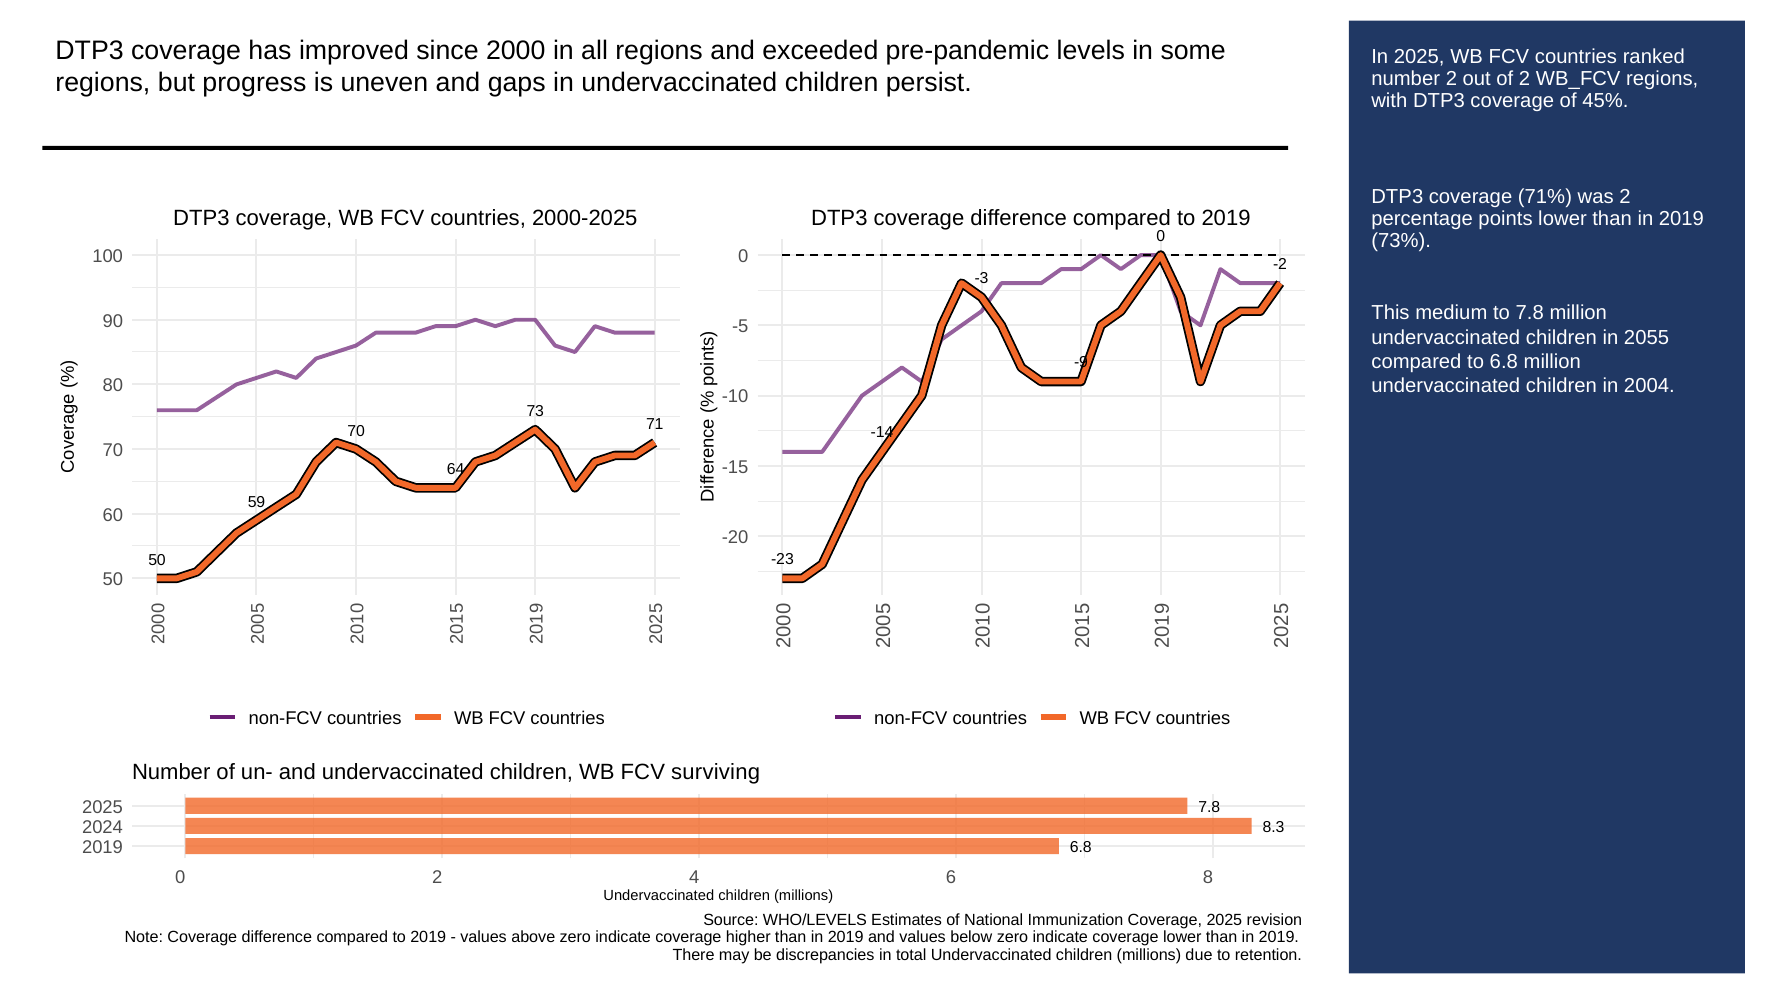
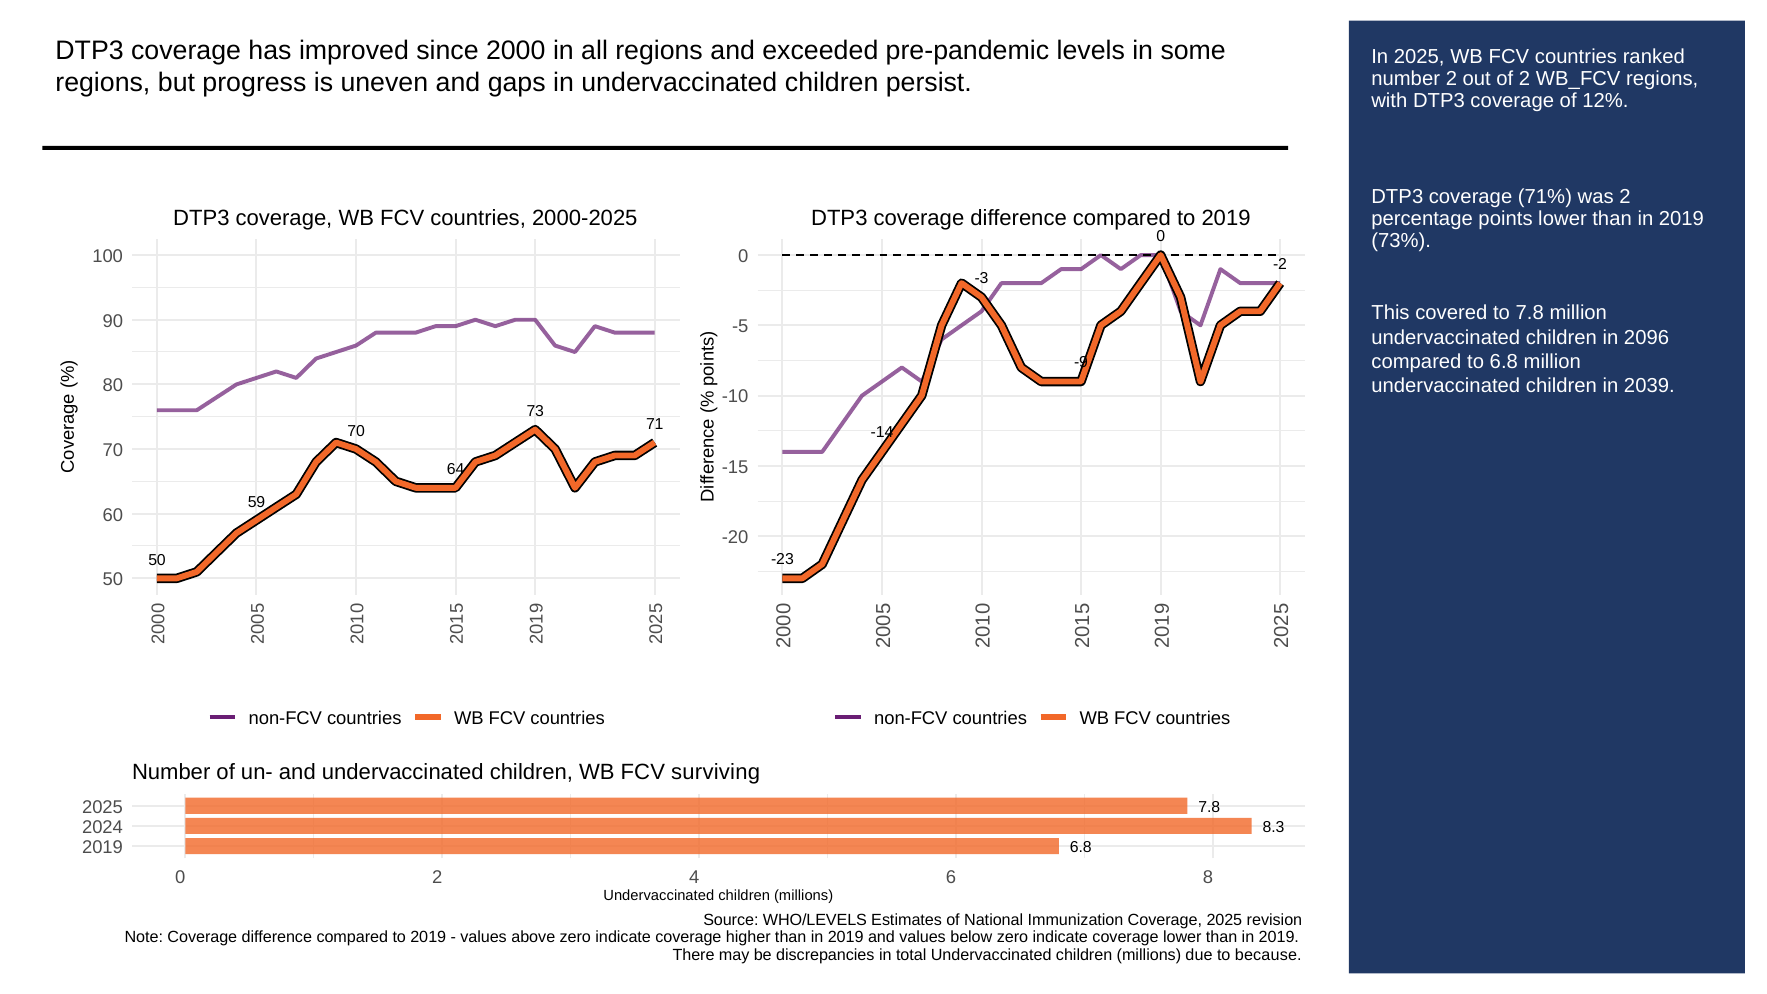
45%: 45% -> 12%
medium: medium -> covered
2055: 2055 -> 2096
2004: 2004 -> 2039
retention: retention -> because
